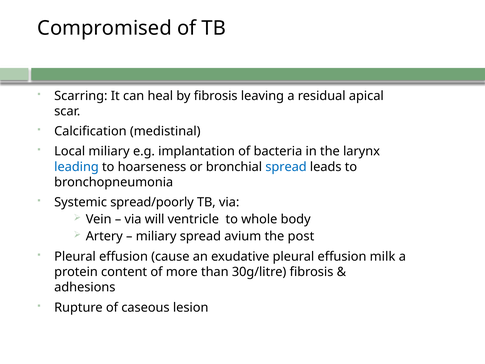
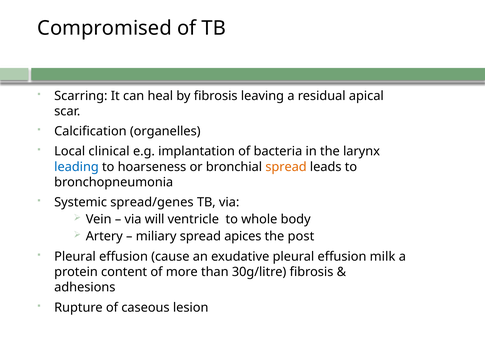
medistinal: medistinal -> organelles
Local miliary: miliary -> clinical
spread at (286, 167) colour: blue -> orange
spread/poorly: spread/poorly -> spread/genes
avium: avium -> apices
